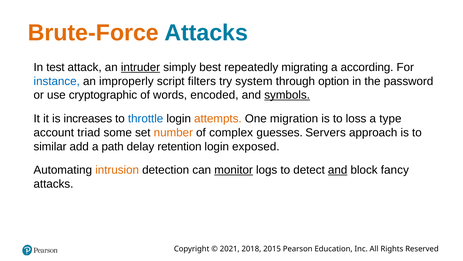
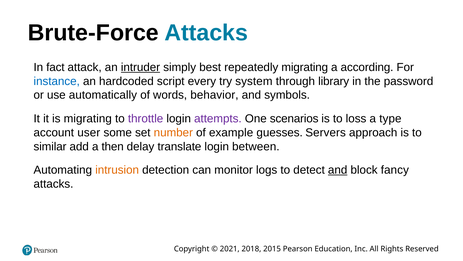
Brute-Force colour: orange -> black
test: test -> fact
improperly: improperly -> hardcoded
filters: filters -> every
option: option -> library
cryptographic: cryptographic -> automatically
encoded: encoded -> behavior
symbols underline: present -> none
is increases: increases -> migrating
throttle colour: blue -> purple
attempts colour: orange -> purple
migration: migration -> scenarios
triad: triad -> user
complex: complex -> example
path: path -> then
retention: retention -> translate
exposed: exposed -> between
monitor underline: present -> none
